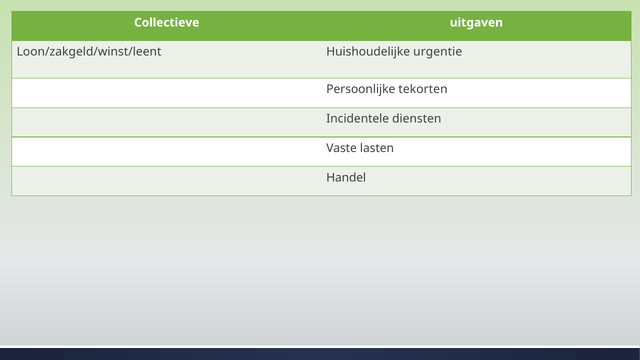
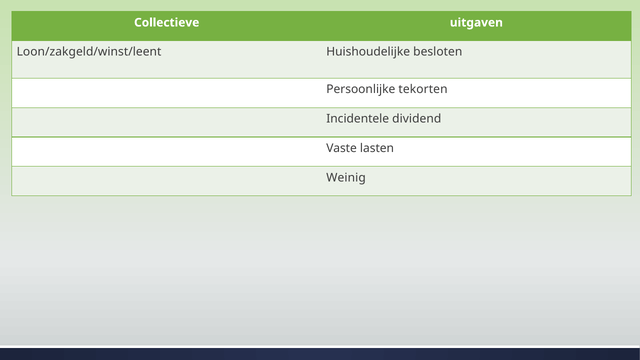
urgentie: urgentie -> besloten
diensten: diensten -> dividend
Handel: Handel -> Weinig
